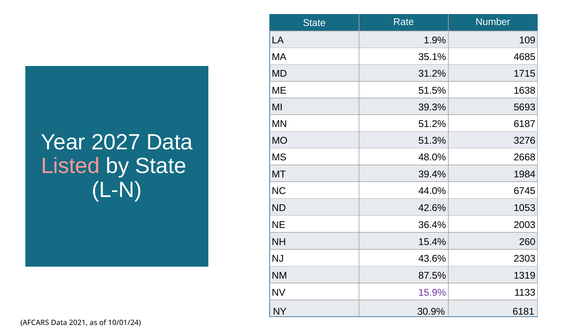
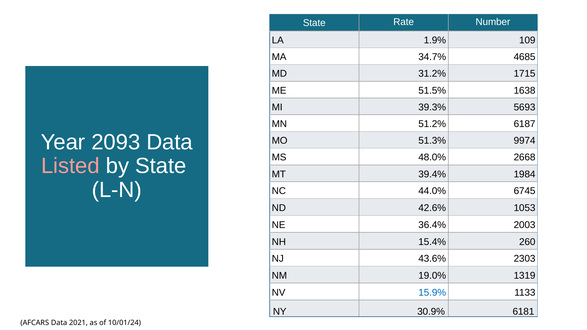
35.1%: 35.1% -> 34.7%
2027: 2027 -> 2093
3276: 3276 -> 9974
87.5%: 87.5% -> 19.0%
15.9% colour: purple -> blue
